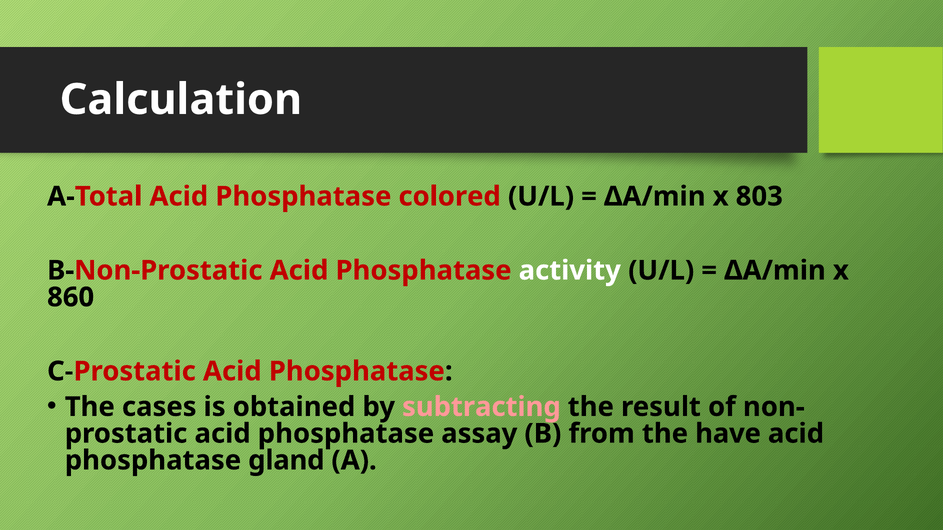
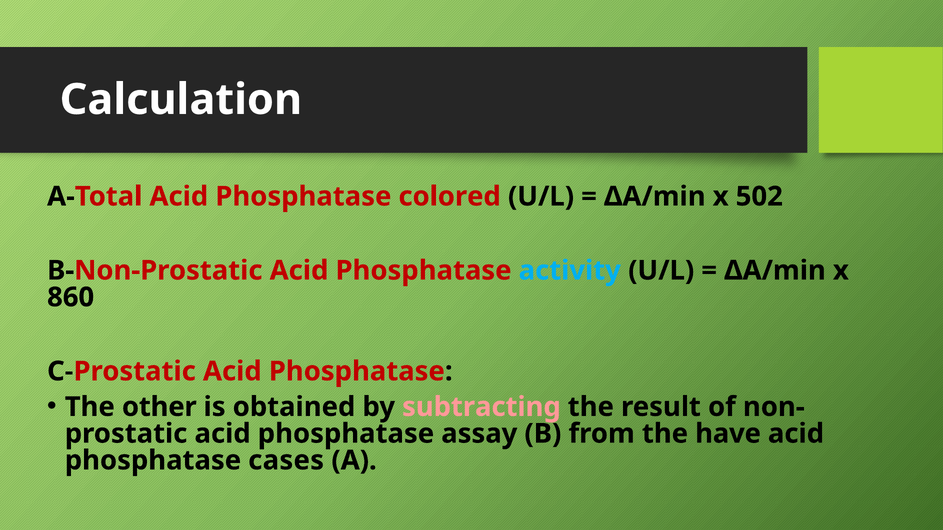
803: 803 -> 502
activity colour: white -> light blue
cases: cases -> other
gland: gland -> cases
